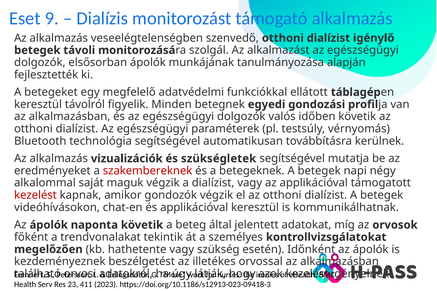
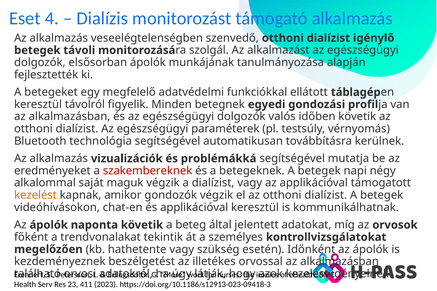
9: 9 -> 4
szükségletek: szükségletek -> problémákká
kezelést at (35, 195) colour: red -> orange
